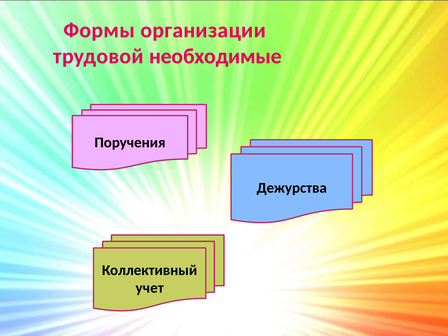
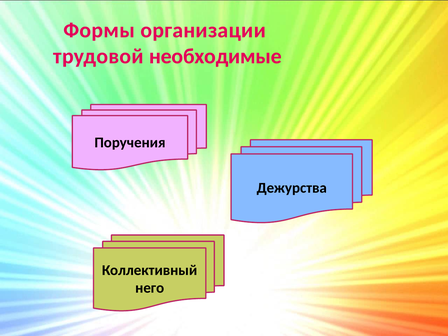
учет: учет -> него
